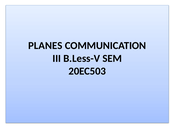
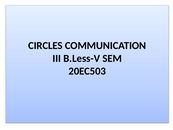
PLANES: PLANES -> CIRCLES
